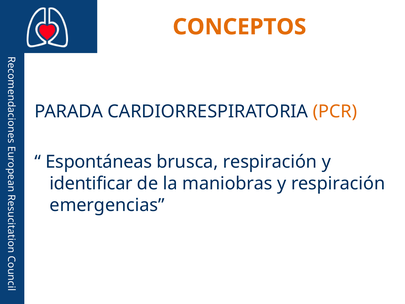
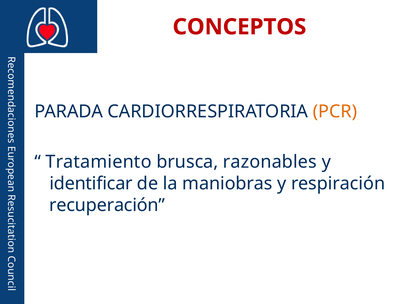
CONCEPTOS colour: orange -> red
Espontáneas: Espontáneas -> Tratamiento
brusca respiración: respiración -> razonables
emergencias: emergencias -> recuperación
